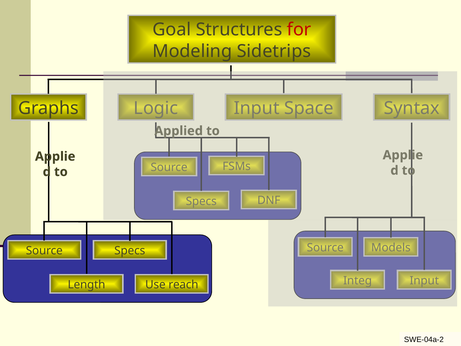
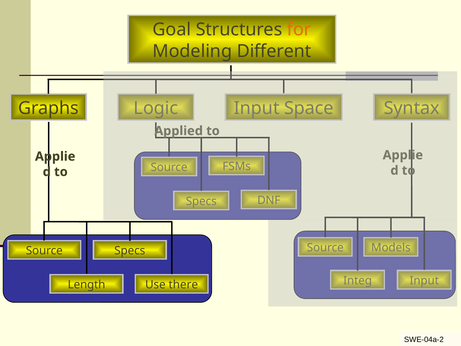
for colour: red -> orange
Sidetrips: Sidetrips -> Different
reach: reach -> there
